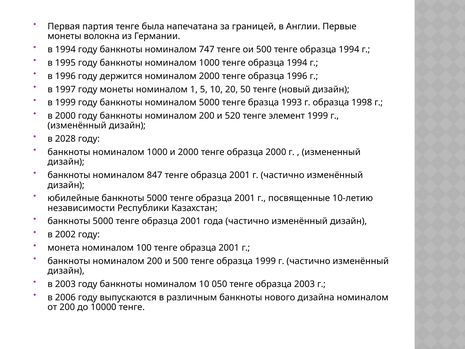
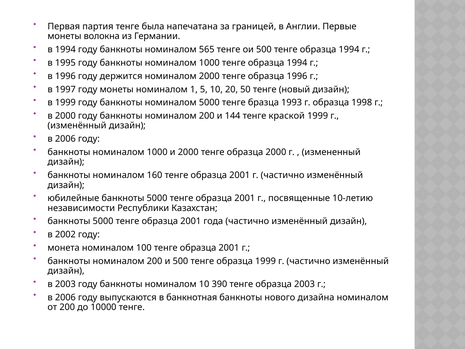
747: 747 -> 565
520: 520 -> 144
элемент: элемент -> краской
2028 at (65, 139): 2028 -> 2006
847: 847 -> 160
050: 050 -> 390
различным: различным -> банкнотная
